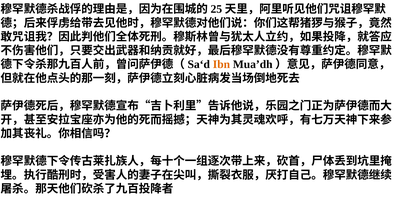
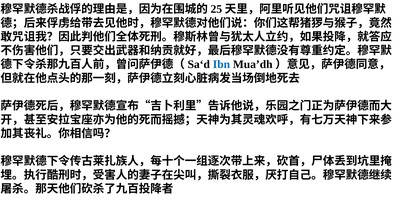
Ibn colour: orange -> blue
